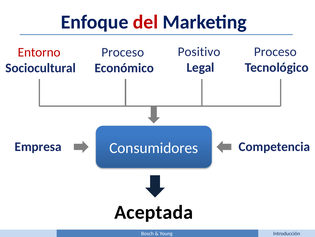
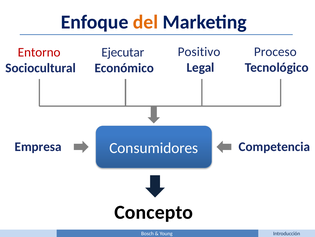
del colour: red -> orange
Proceso at (123, 52): Proceso -> Ejecutar
Aceptada: Aceptada -> Concepto
